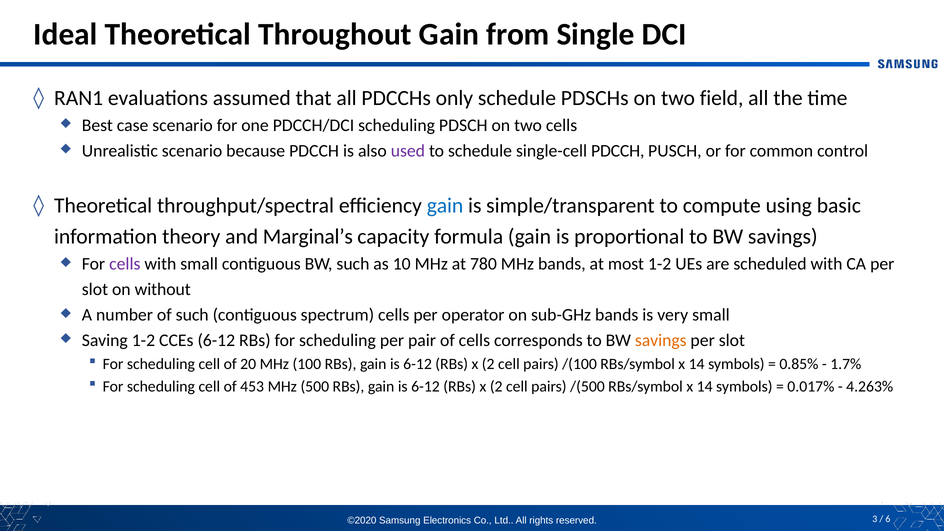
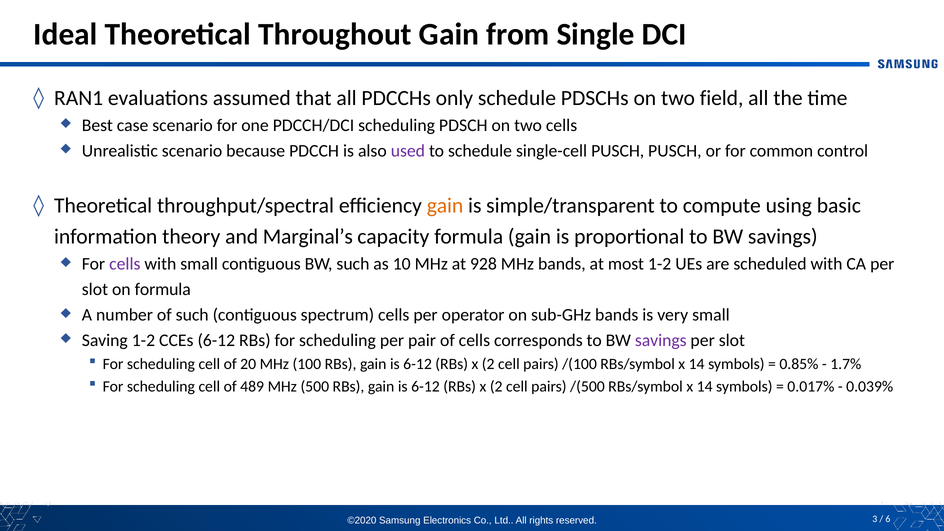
single-cell PDCCH: PDCCH -> PUSCH
gain at (445, 205) colour: blue -> orange
780: 780 -> 928
on without: without -> formula
savings at (661, 341) colour: orange -> purple
453: 453 -> 489
4.263%: 4.263% -> 0.039%
